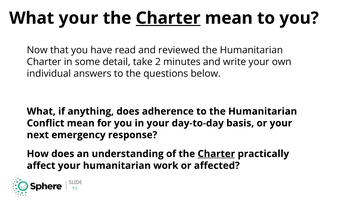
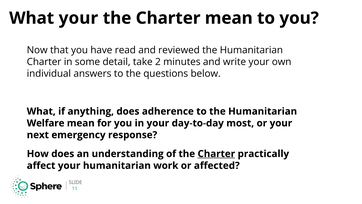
Charter at (168, 18) underline: present -> none
Conflict: Conflict -> Welfare
basis: basis -> most
